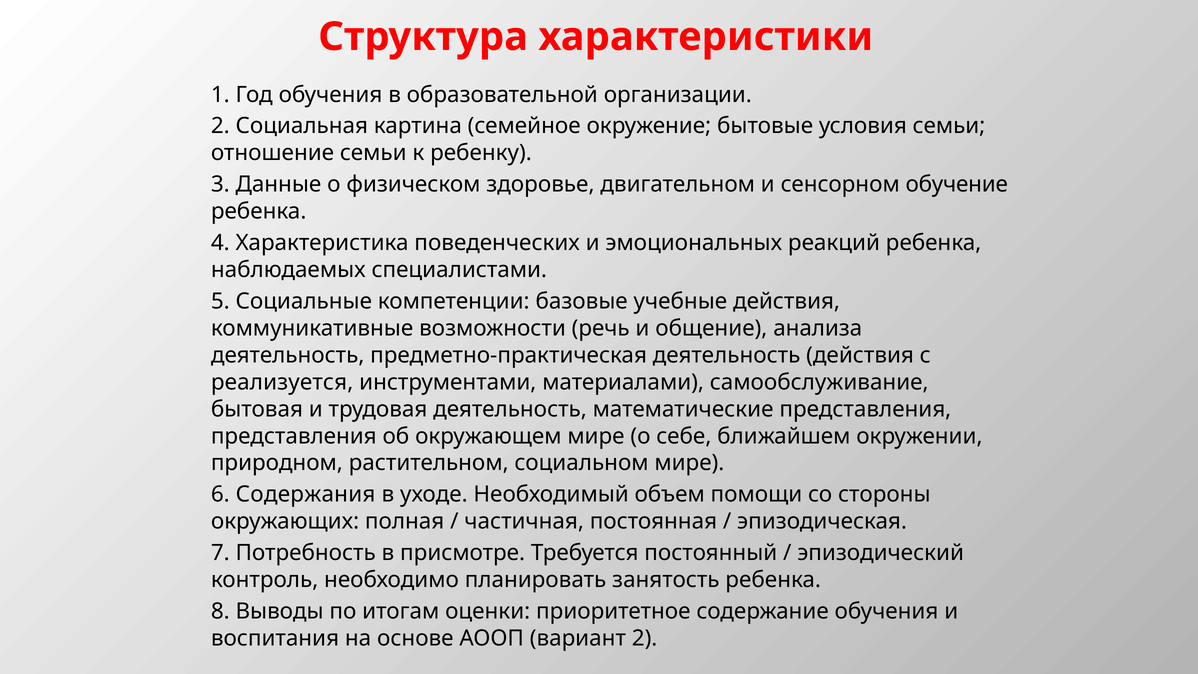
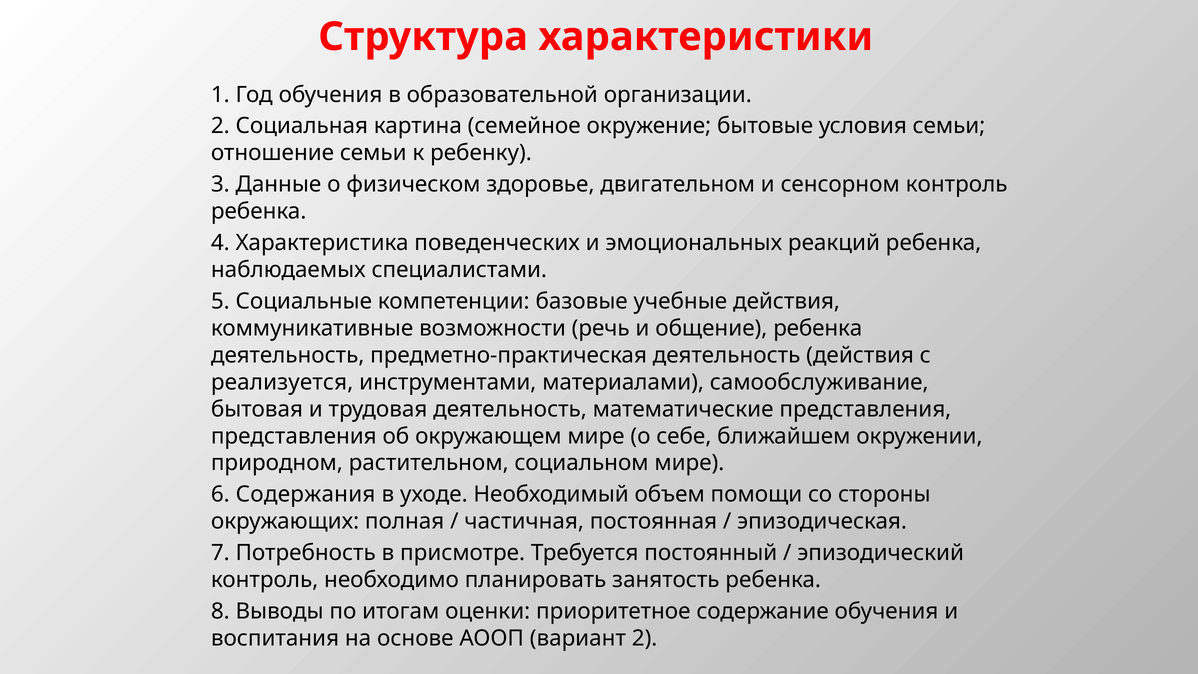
сенсорном обучение: обучение -> контроль
общение анализа: анализа -> ребенка
